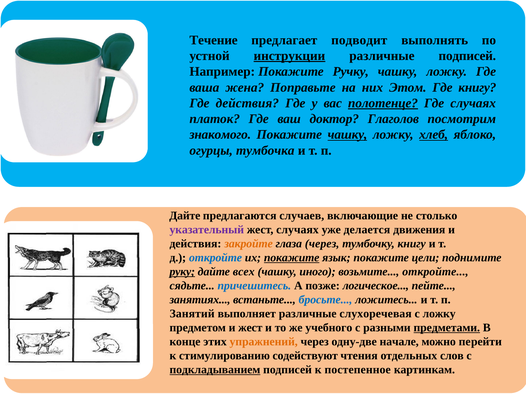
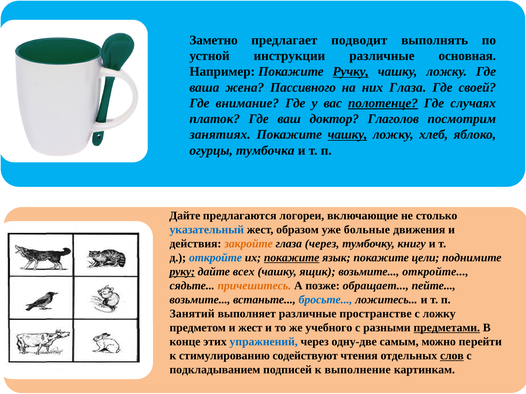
Течение: Течение -> Заметно
инструкции underline: present -> none
различные подписей: подписей -> основная
Ручку underline: none -> present
Поправьте: Поправьте -> Пассивного
них Этом: Этом -> Глаза
Где книгу: книгу -> своей
Где действия: действия -> внимание
знакомого: знакомого -> занятиях
хлеб underline: present -> none
случаев: случаев -> логореи
указательный colour: purple -> blue
жест случаях: случаях -> образом
делается: делается -> больные
иного: иного -> ящик
причешитесь colour: blue -> orange
логическое: логическое -> обращает
занятиях at (200, 300): занятиях -> возьмите
слухоречевая: слухоречевая -> пространстве
упражнений colour: orange -> blue
начале: начале -> самым
слов underline: none -> present
подкладыванием underline: present -> none
постепенное: постепенное -> выполнение
